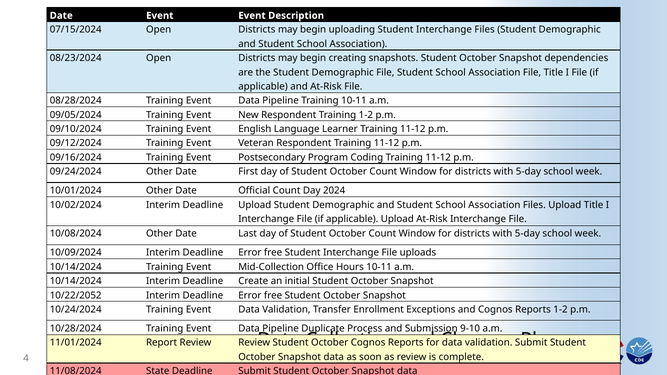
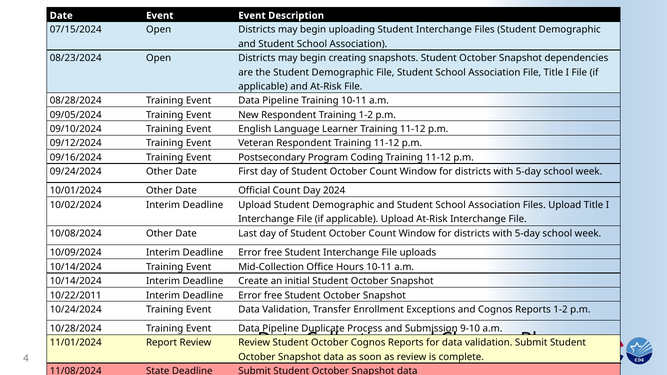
10/22/2052: 10/22/2052 -> 10/22/2011
